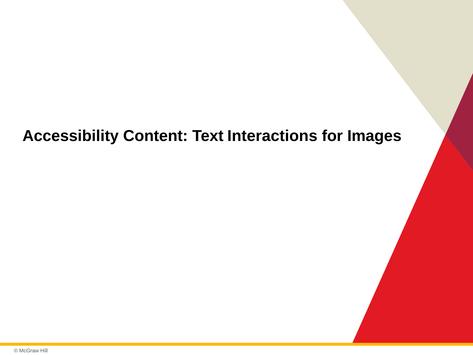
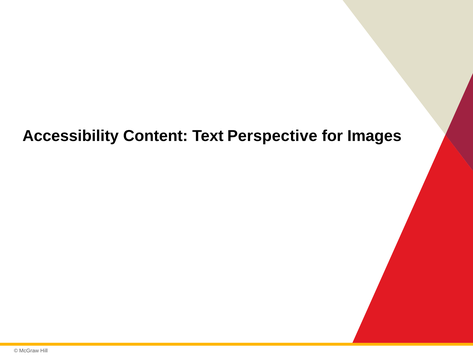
Interactions: Interactions -> Perspective
